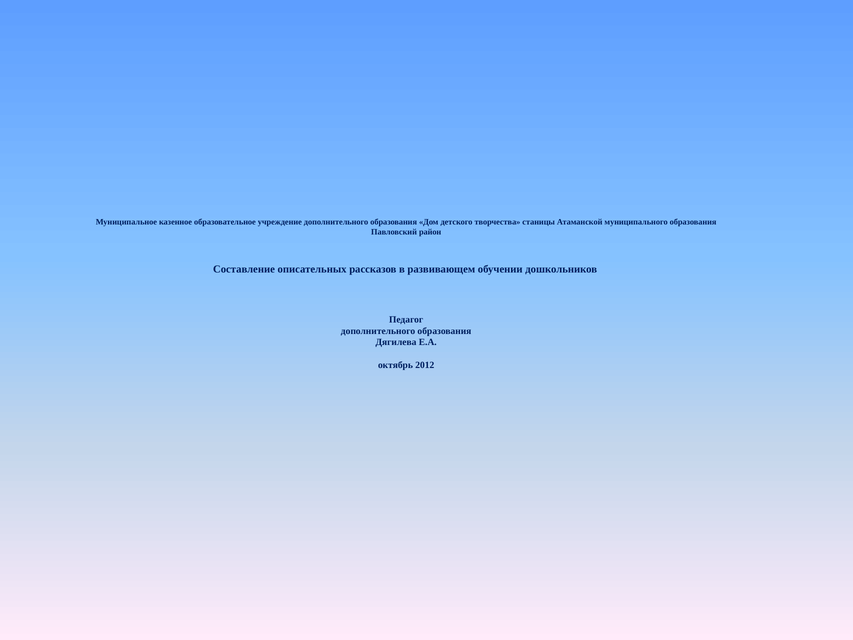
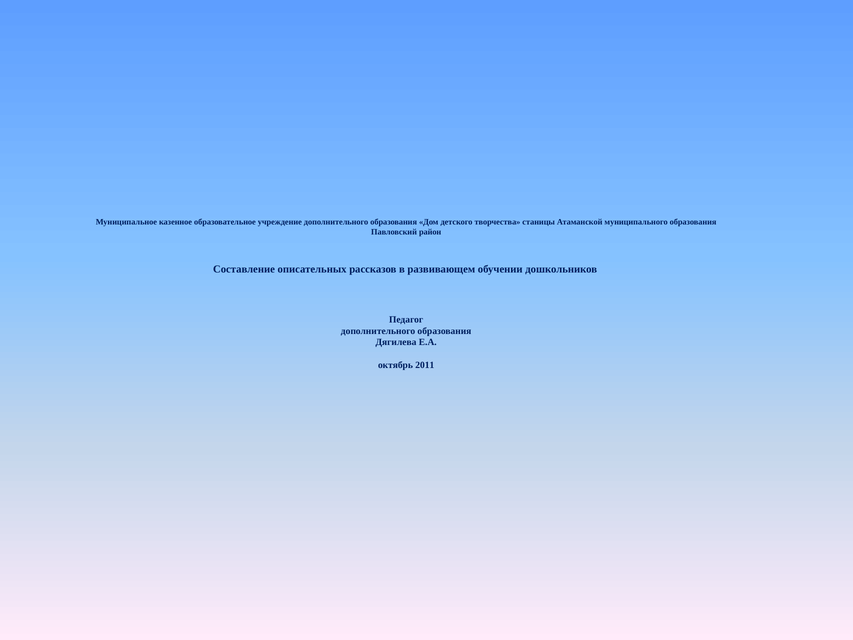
2012: 2012 -> 2011
